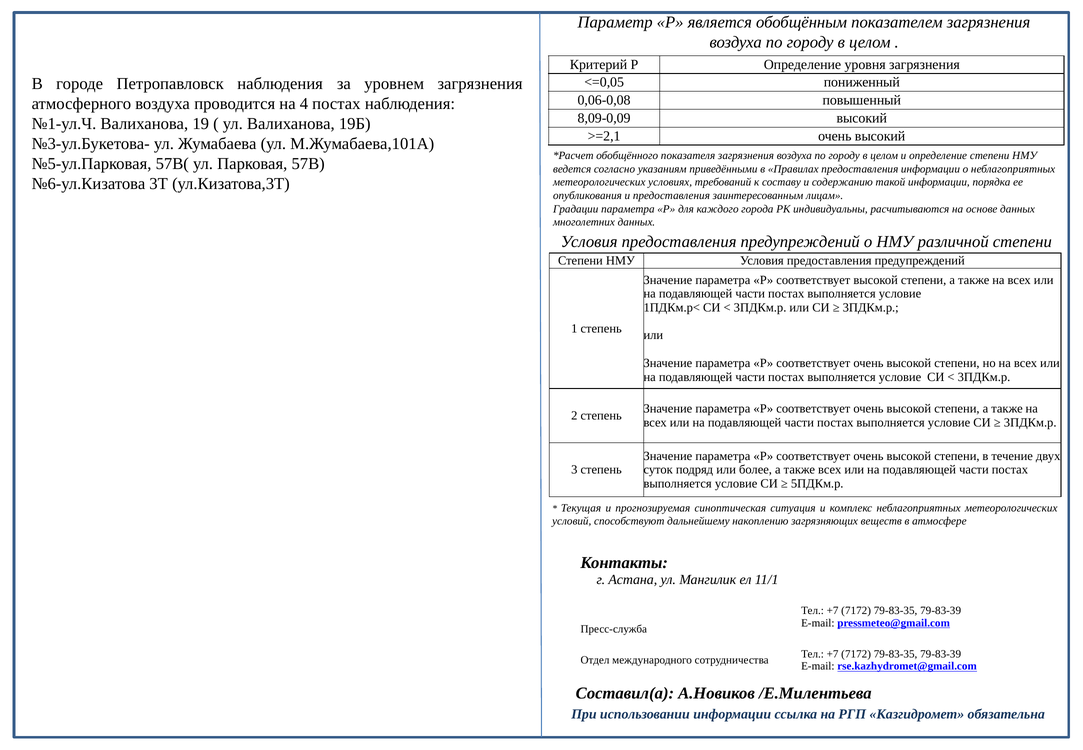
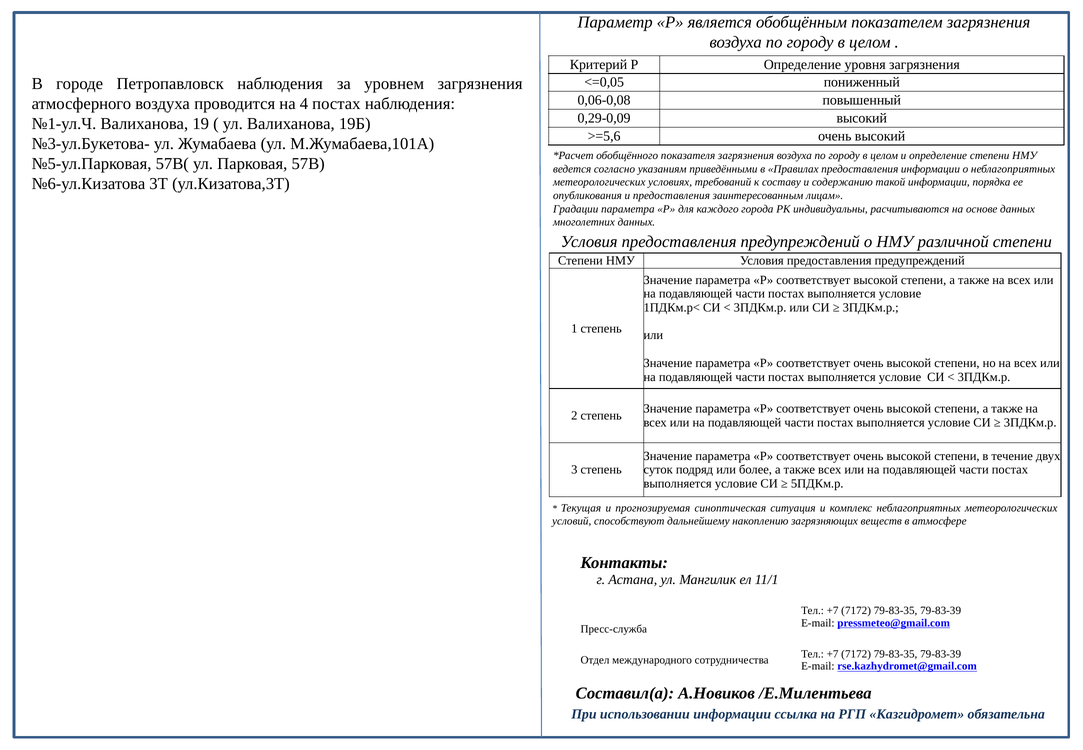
8,09-0,09: 8,09-0,09 -> 0,29-0,09
>=2,1: >=2,1 -> >=5,6
